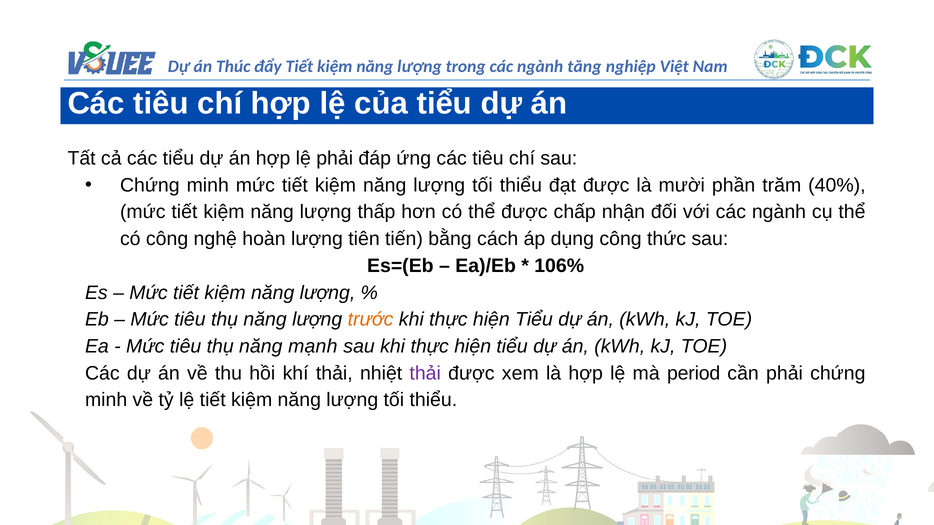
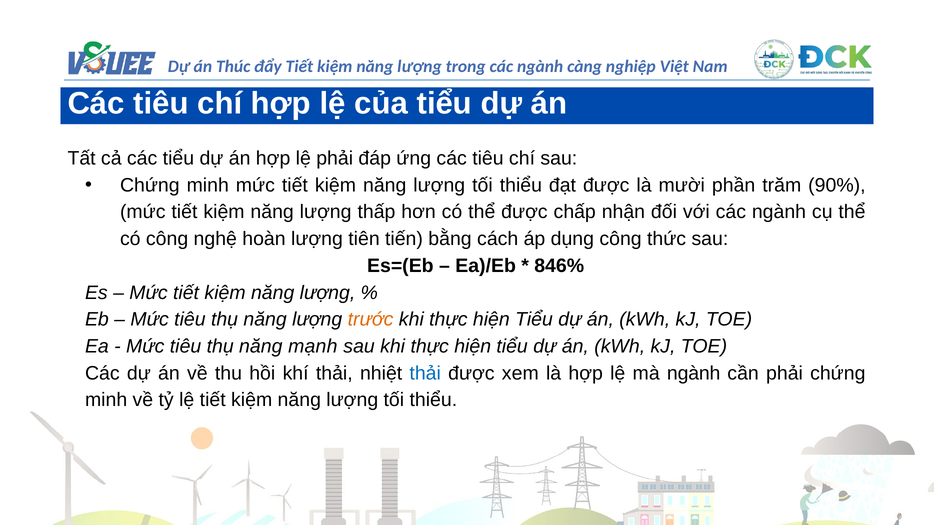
tăng: tăng -> càng
40%: 40% -> 90%
106%: 106% -> 846%
thải at (425, 373) colour: purple -> blue
mà period: period -> ngành
